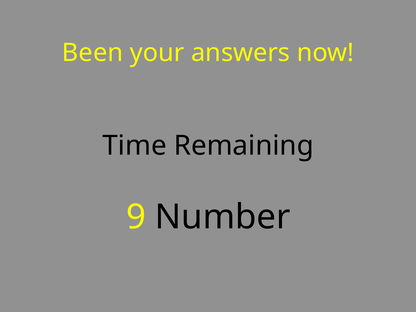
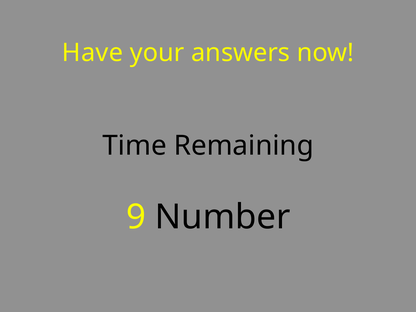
Been: Been -> Have
